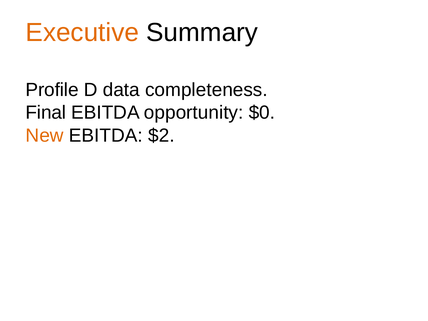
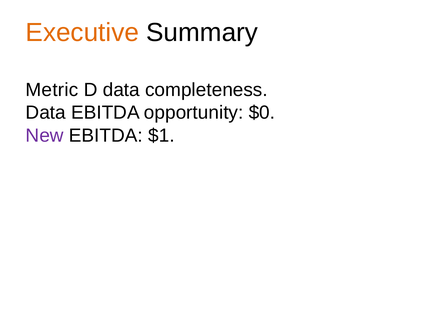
Profile: Profile -> Metric
Final at (46, 113): Final -> Data
New colour: orange -> purple
$2: $2 -> $1
